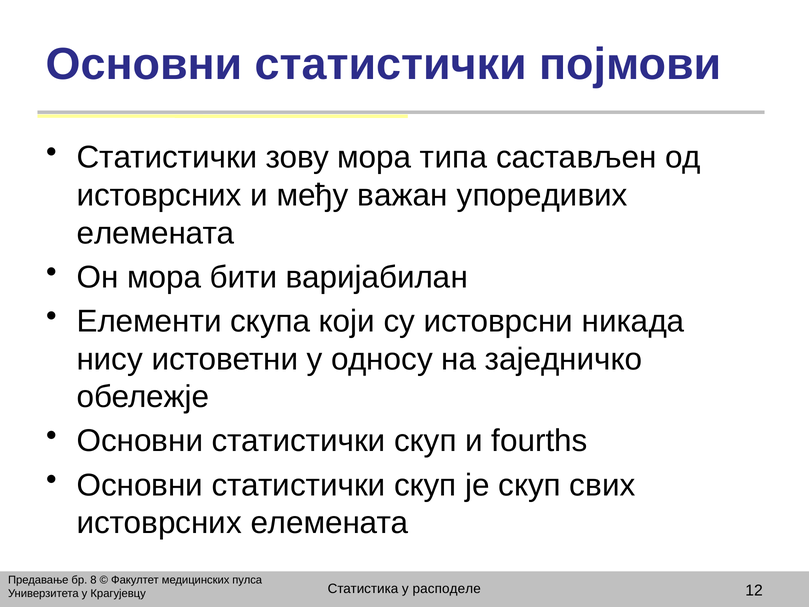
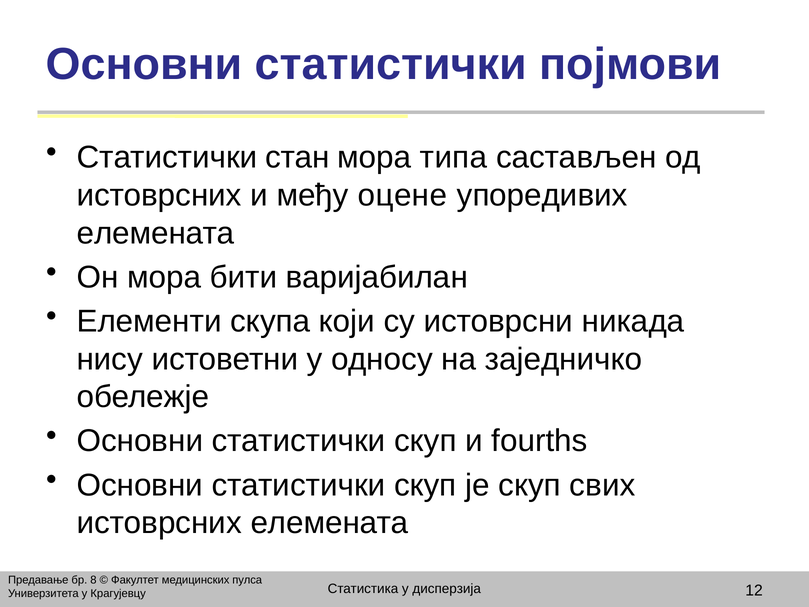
зову: зову -> стан
важан: важан -> оцене
расподеле: расподеле -> дисперзија
